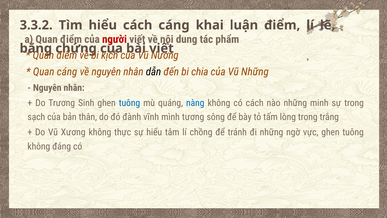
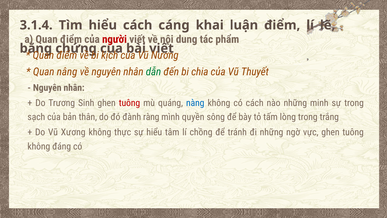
3.3.2: 3.3.2 -> 3.1.4
Quan cáng: cáng -> nâng
dẫn colour: black -> green
Vũ Những: Những -> Thuyết
tuông at (129, 103) colour: blue -> red
vĩnh: vĩnh -> ràng
tương: tương -> quyền
